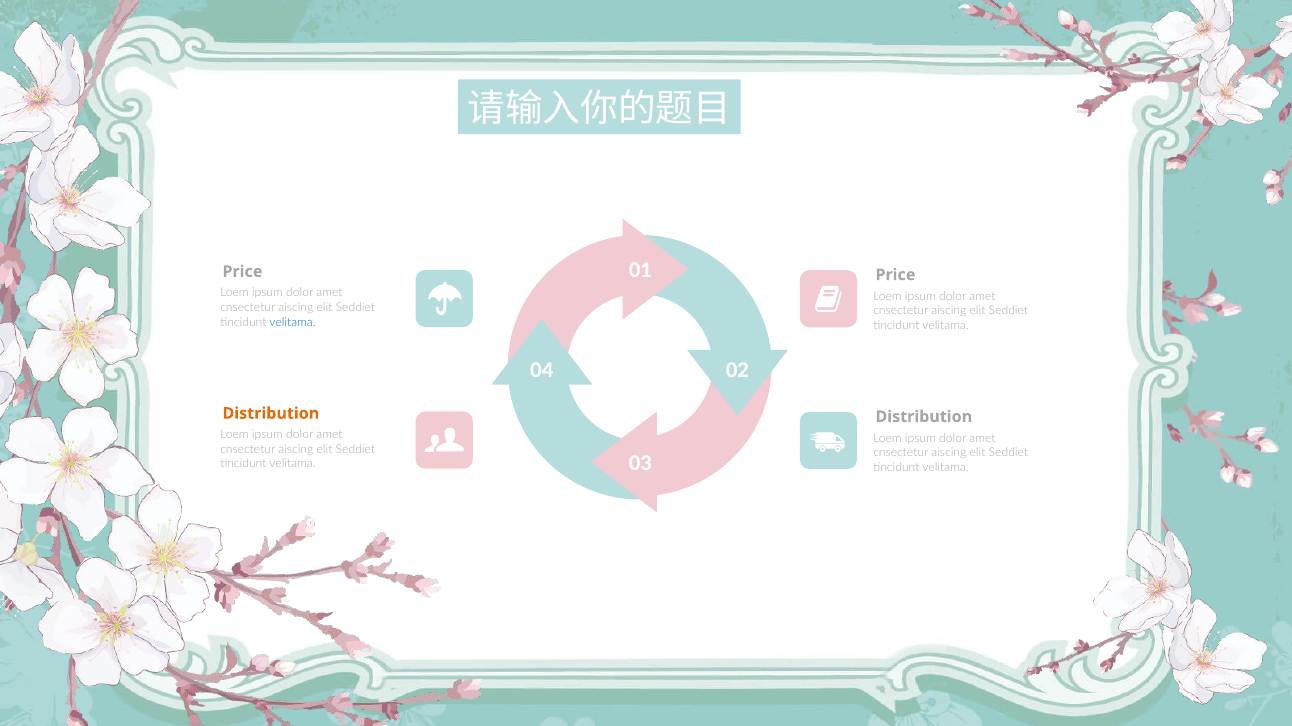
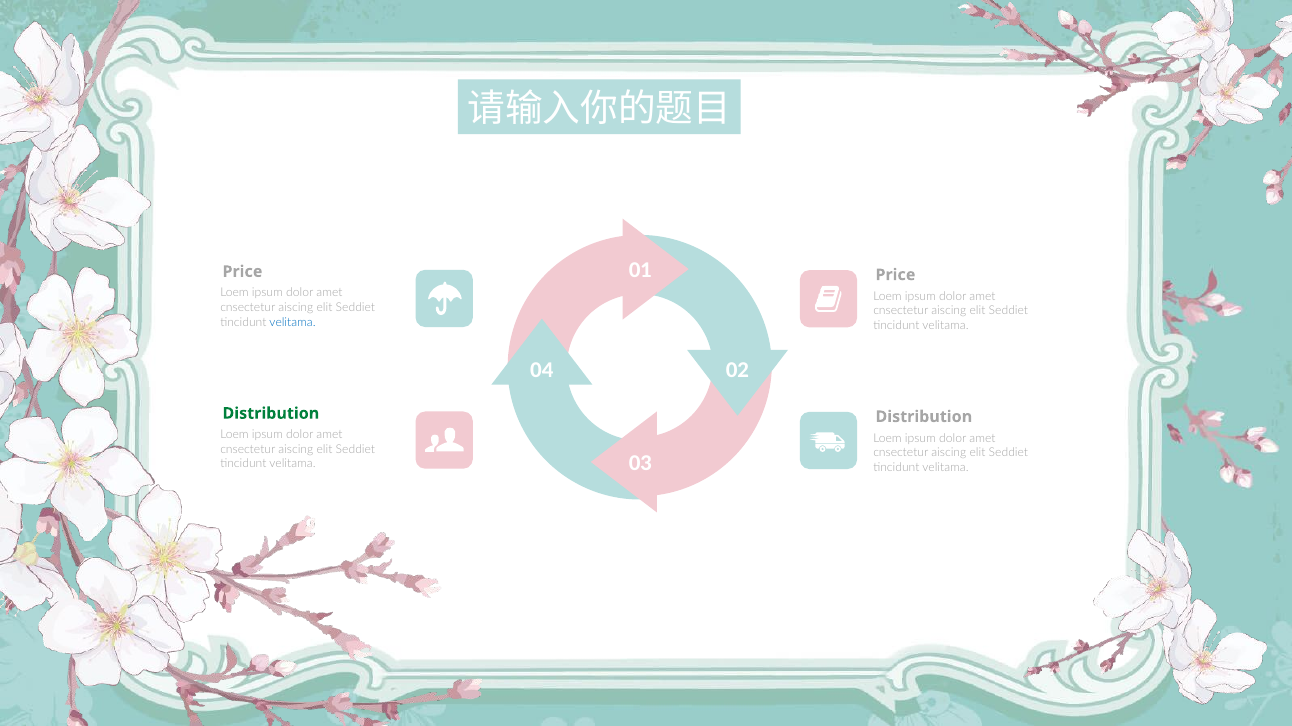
Distribution at (271, 414) colour: orange -> green
